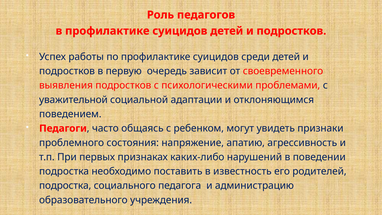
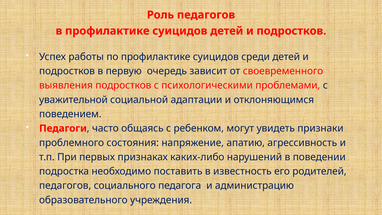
подростка at (65, 186): подростка -> педагогов
